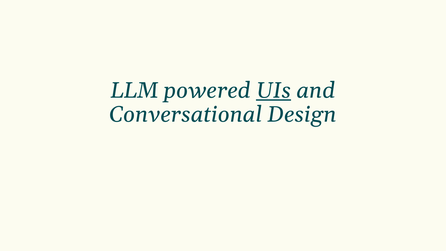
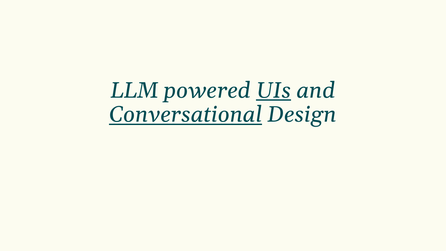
Conversational underline: none -> present
